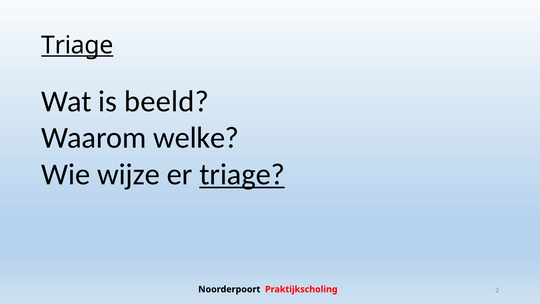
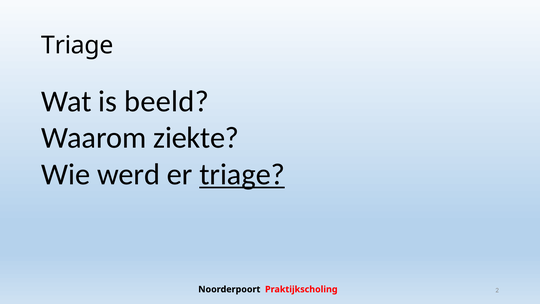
Triage at (77, 45) underline: present -> none
welke: welke -> ziekte
wijze: wijze -> werd
